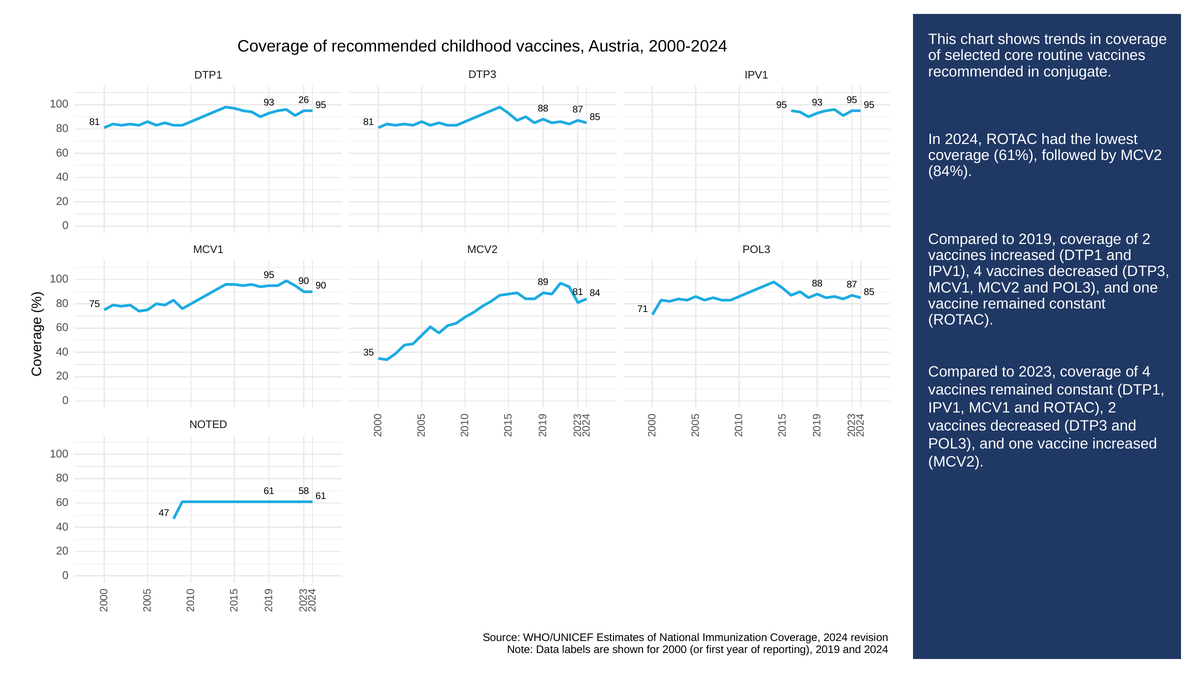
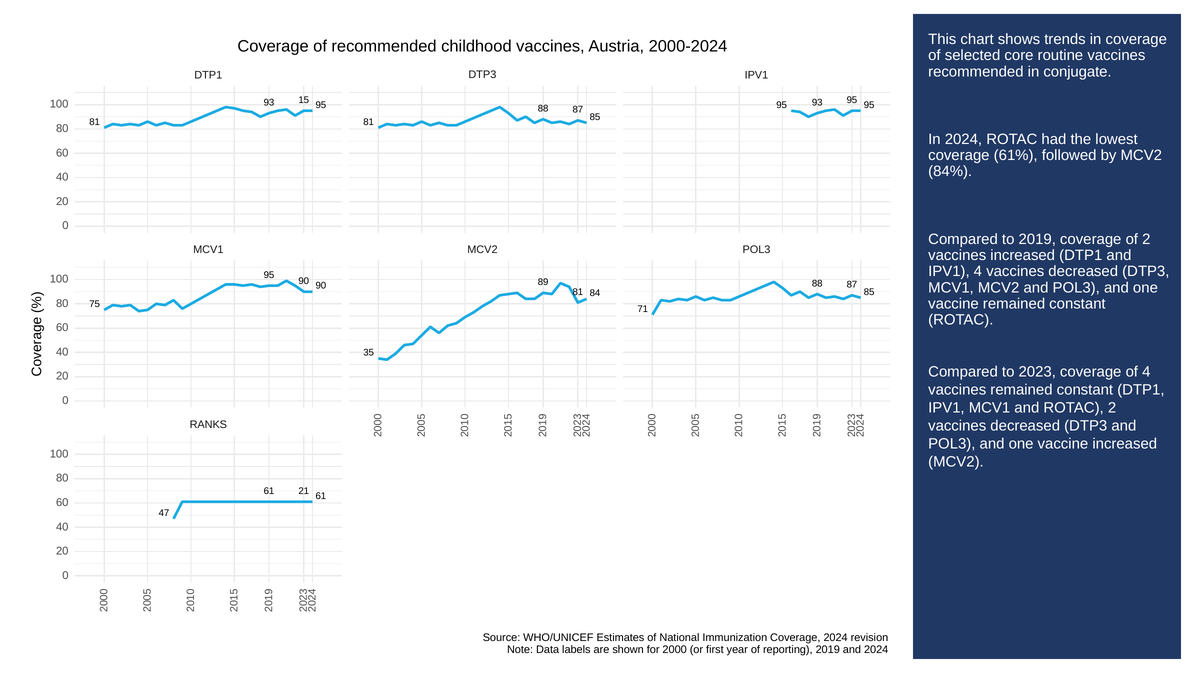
26: 26 -> 15
NOTED: NOTED -> RANKS
58: 58 -> 21
